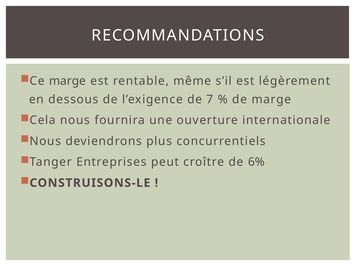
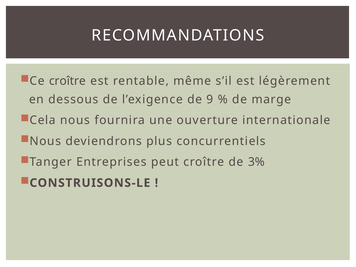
Ce marge: marge -> croître
7: 7 -> 9
6%: 6% -> 3%
